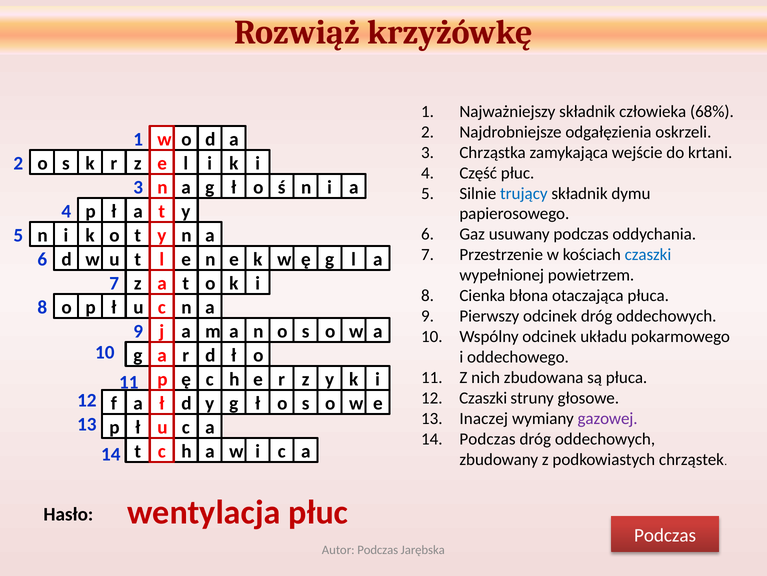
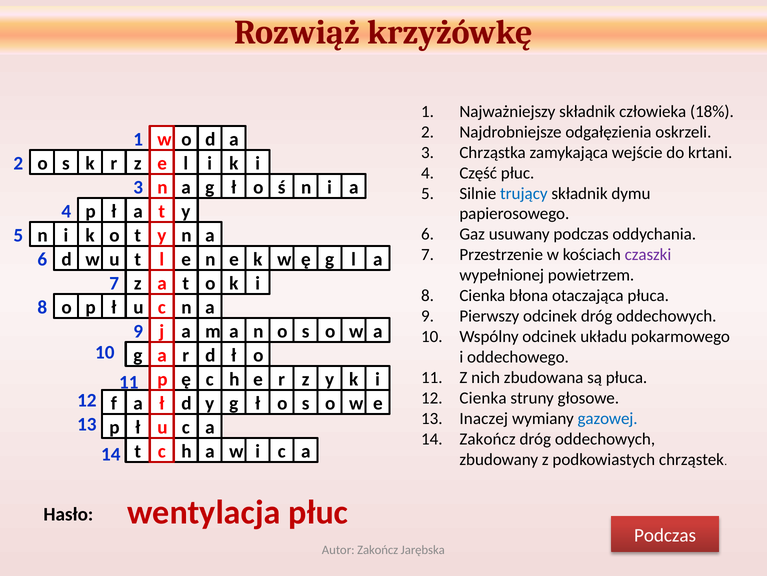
68%: 68% -> 18%
czaszki at (648, 254) colour: blue -> purple
12 Czaszki: Czaszki -> Cienka
gazowej colour: purple -> blue
14 Podczas: Podczas -> Zakończ
Autor Podczas: Podczas -> Zakończ
